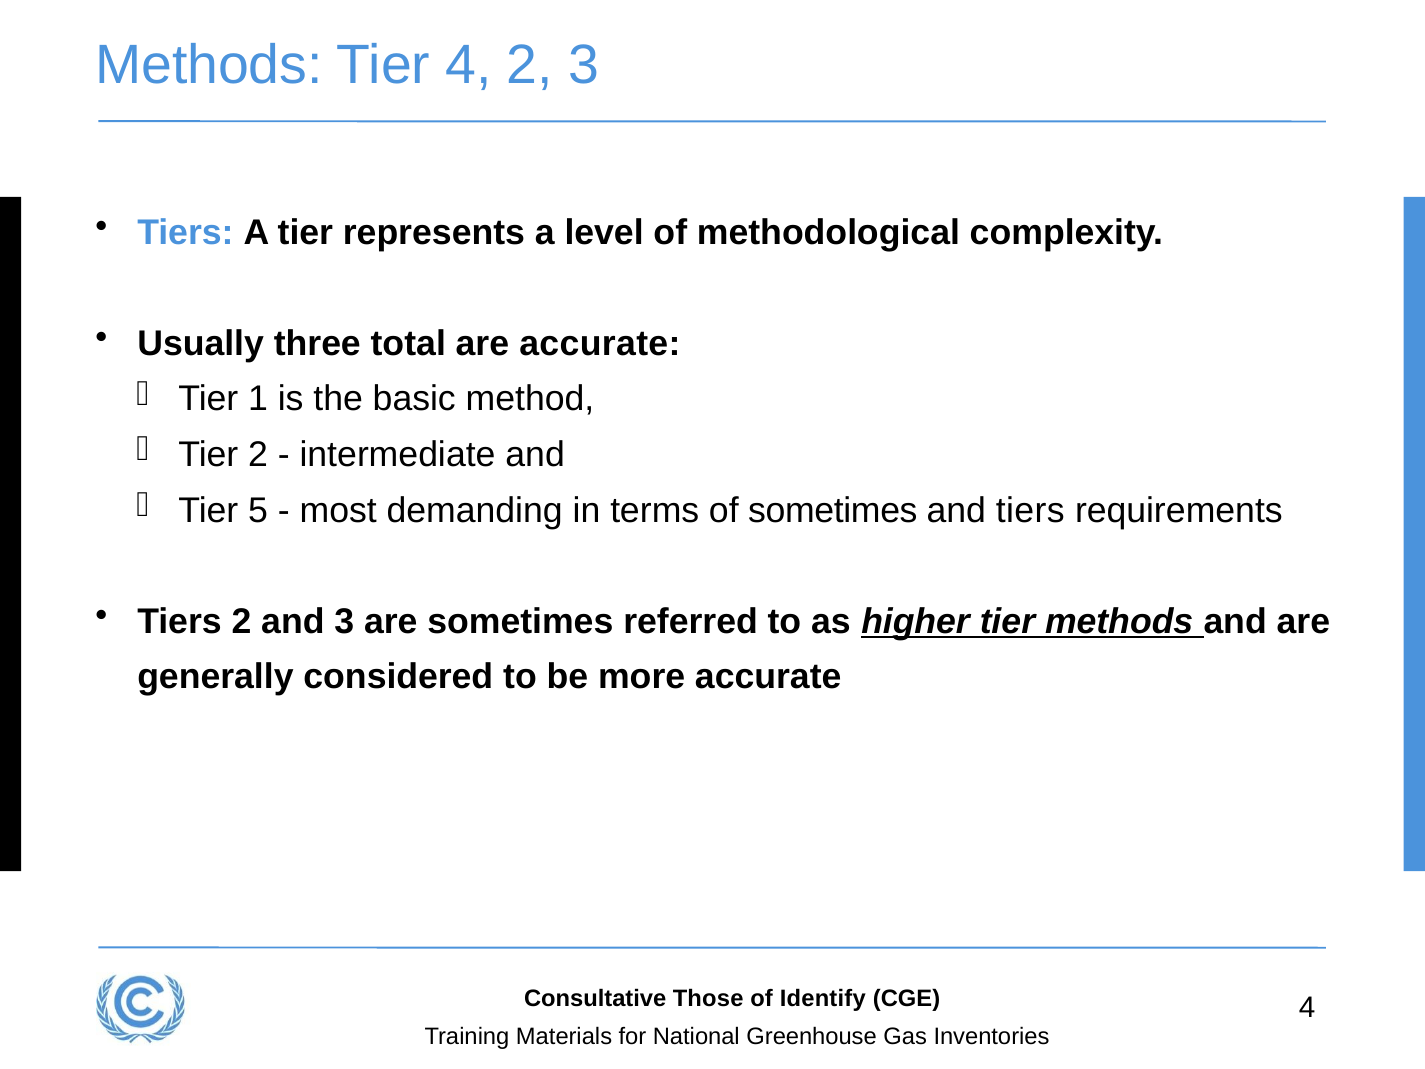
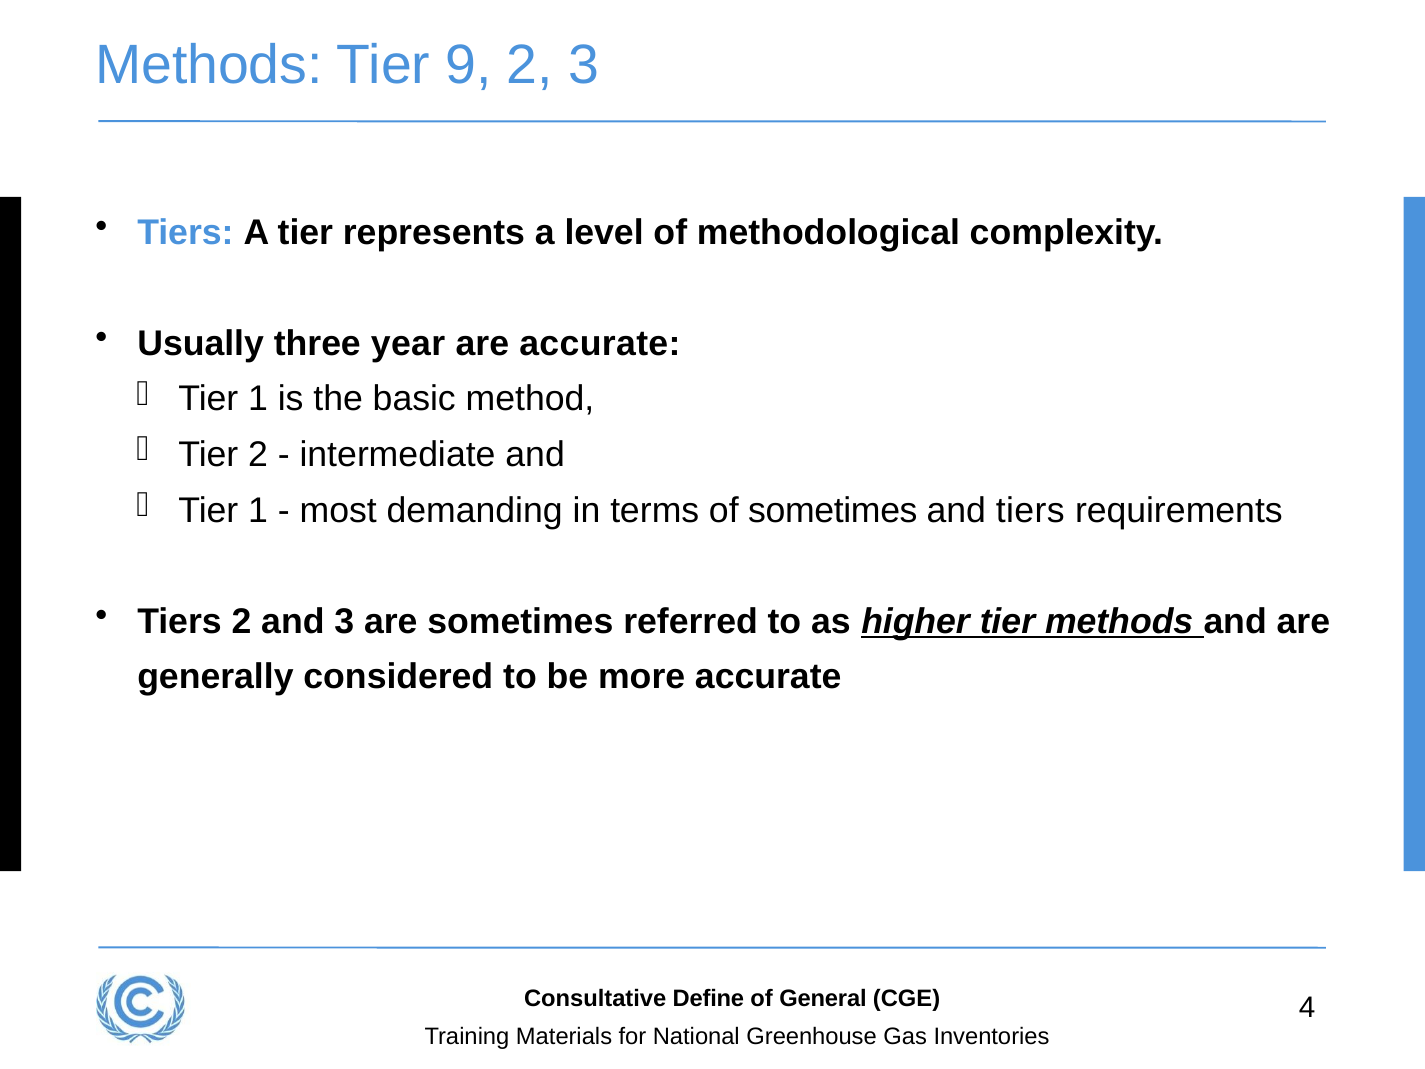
Tier 4: 4 -> 9
total: total -> year
5 at (258, 510): 5 -> 1
Those: Those -> Define
Identify: Identify -> General
